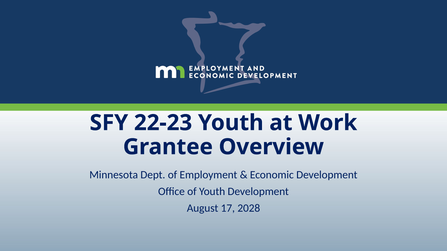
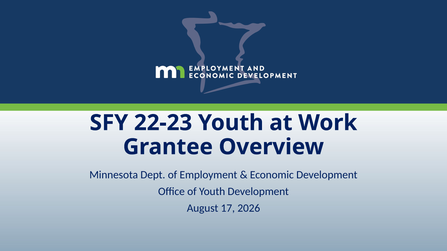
2028: 2028 -> 2026
